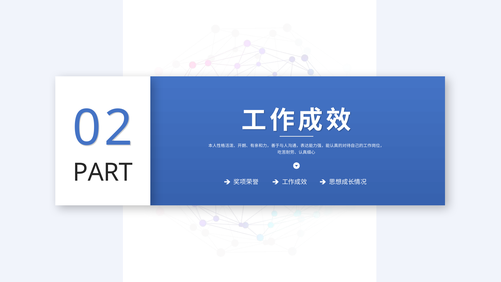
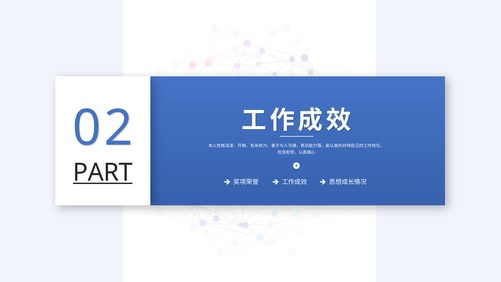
PART underline: none -> present
